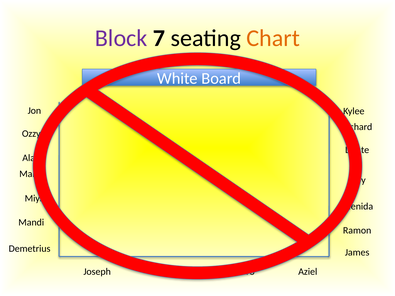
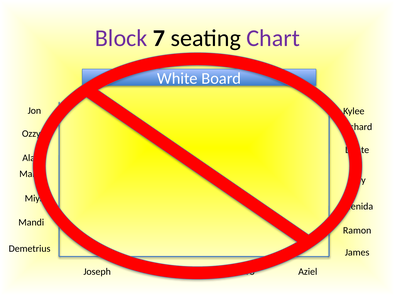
Chart colour: orange -> purple
